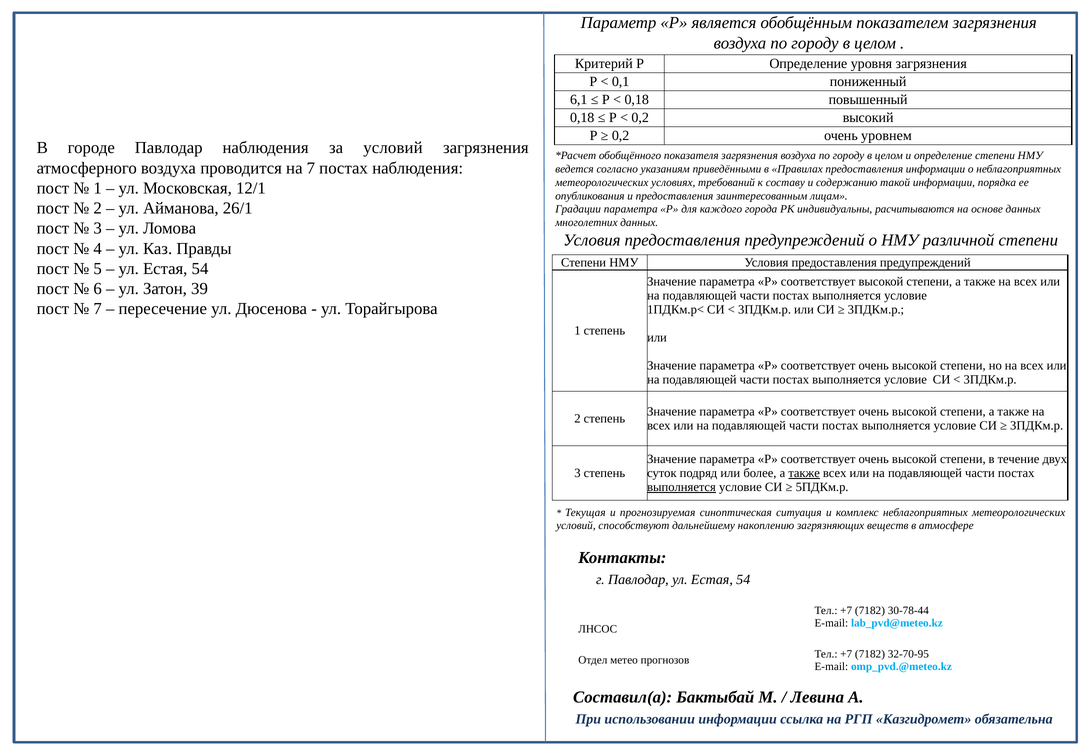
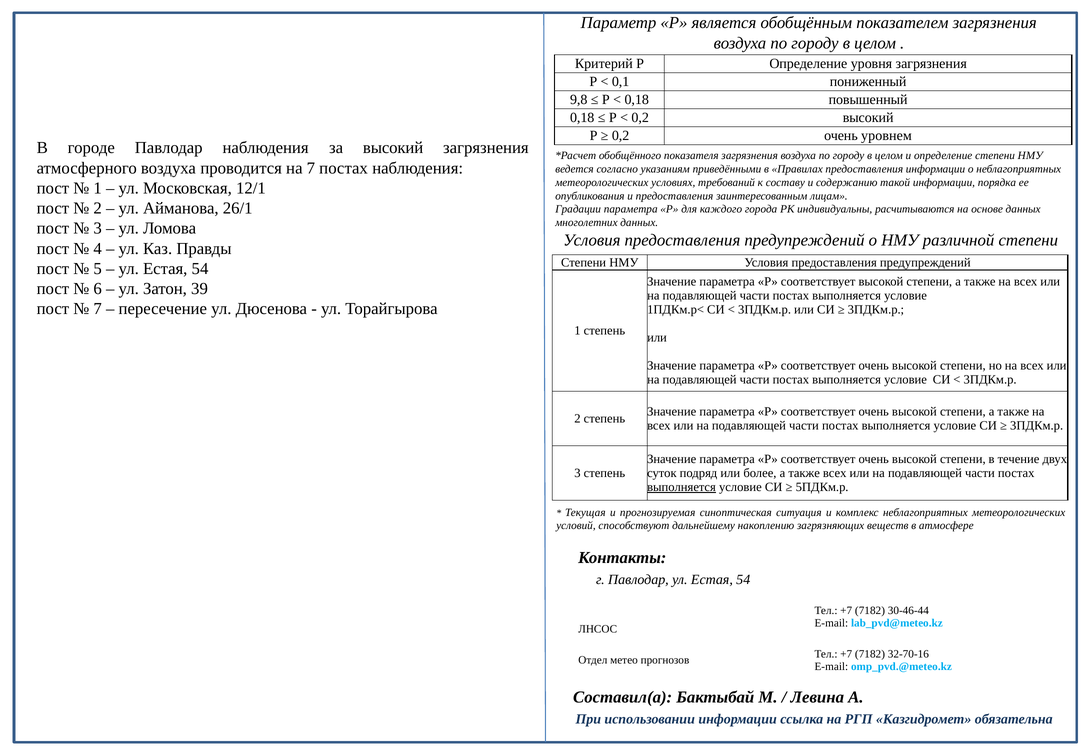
6,1: 6,1 -> 9,8
за условий: условий -> высокий
также at (804, 473) underline: present -> none
30-78-44: 30-78-44 -> 30-46-44
32-70-95: 32-70-95 -> 32-70-16
